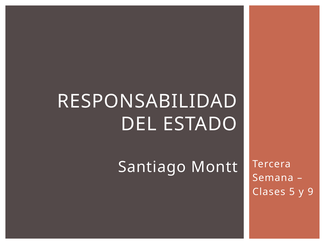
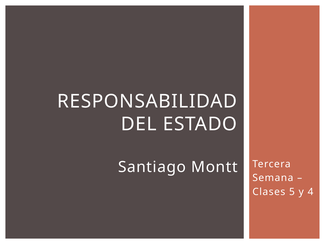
9: 9 -> 4
